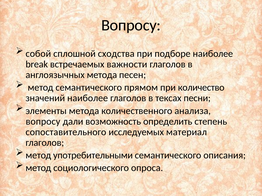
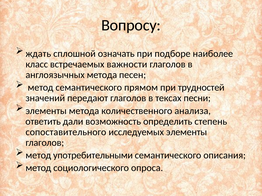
собой: собой -> ждать
сходства: сходства -> означать
break: break -> класс
количество: количество -> трудностей
значений наиболее: наиболее -> передают
вопросу at (43, 122): вопросу -> ответить
исследуемых материал: материал -> элементы
